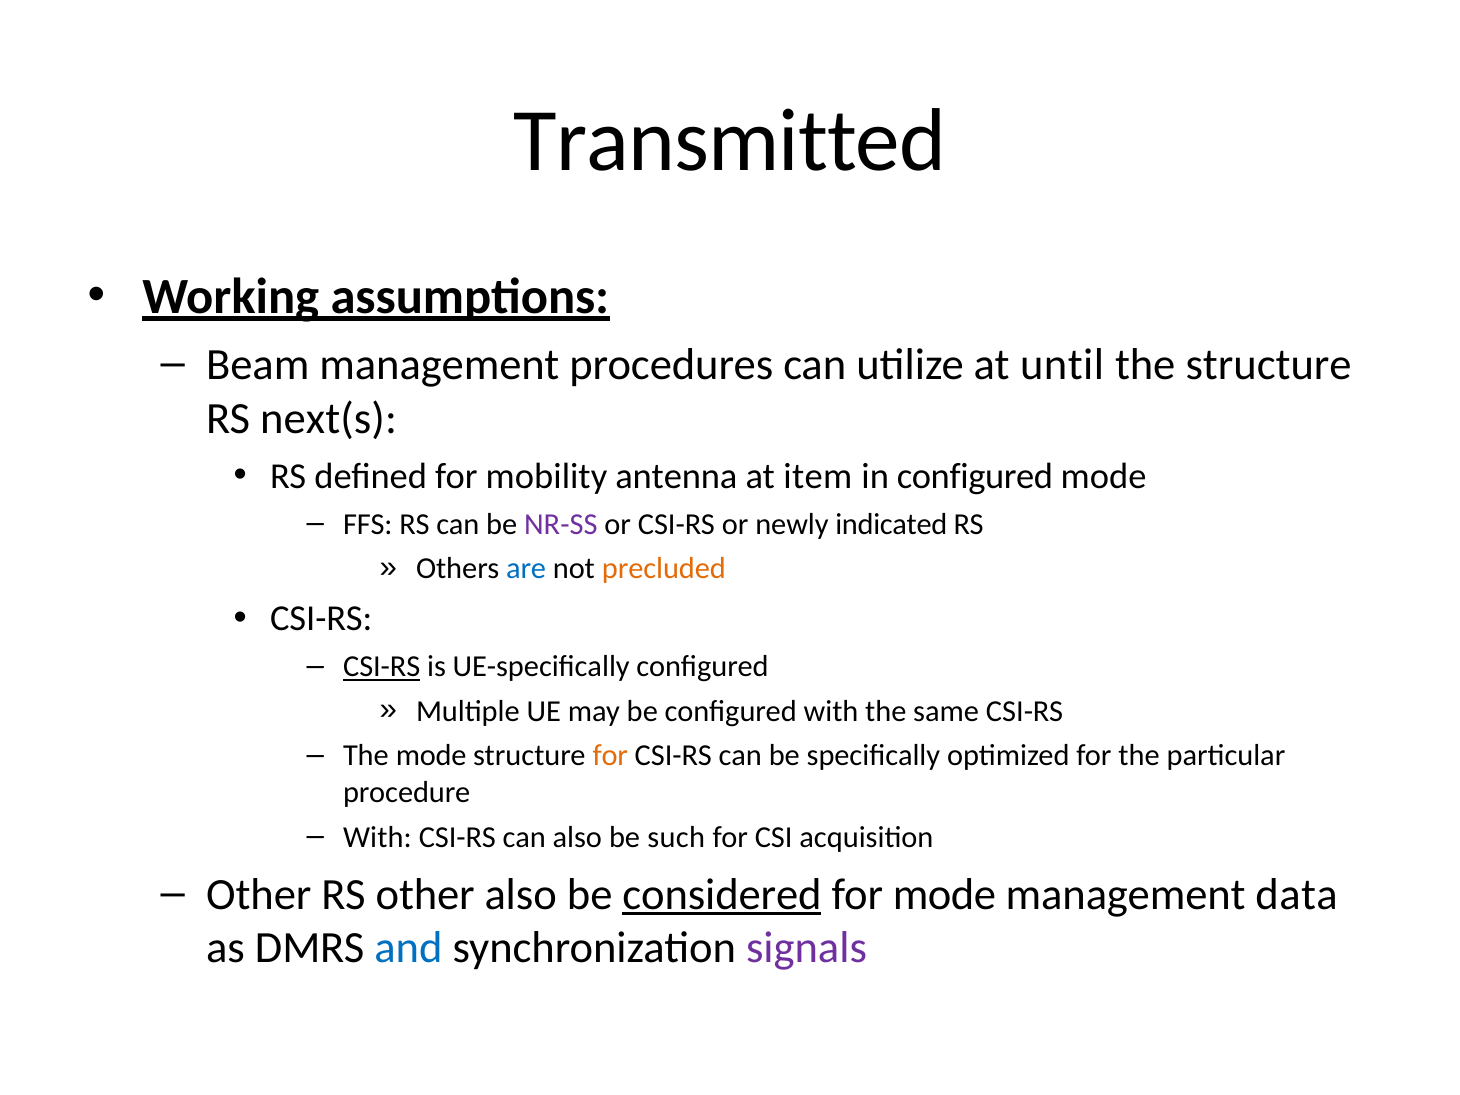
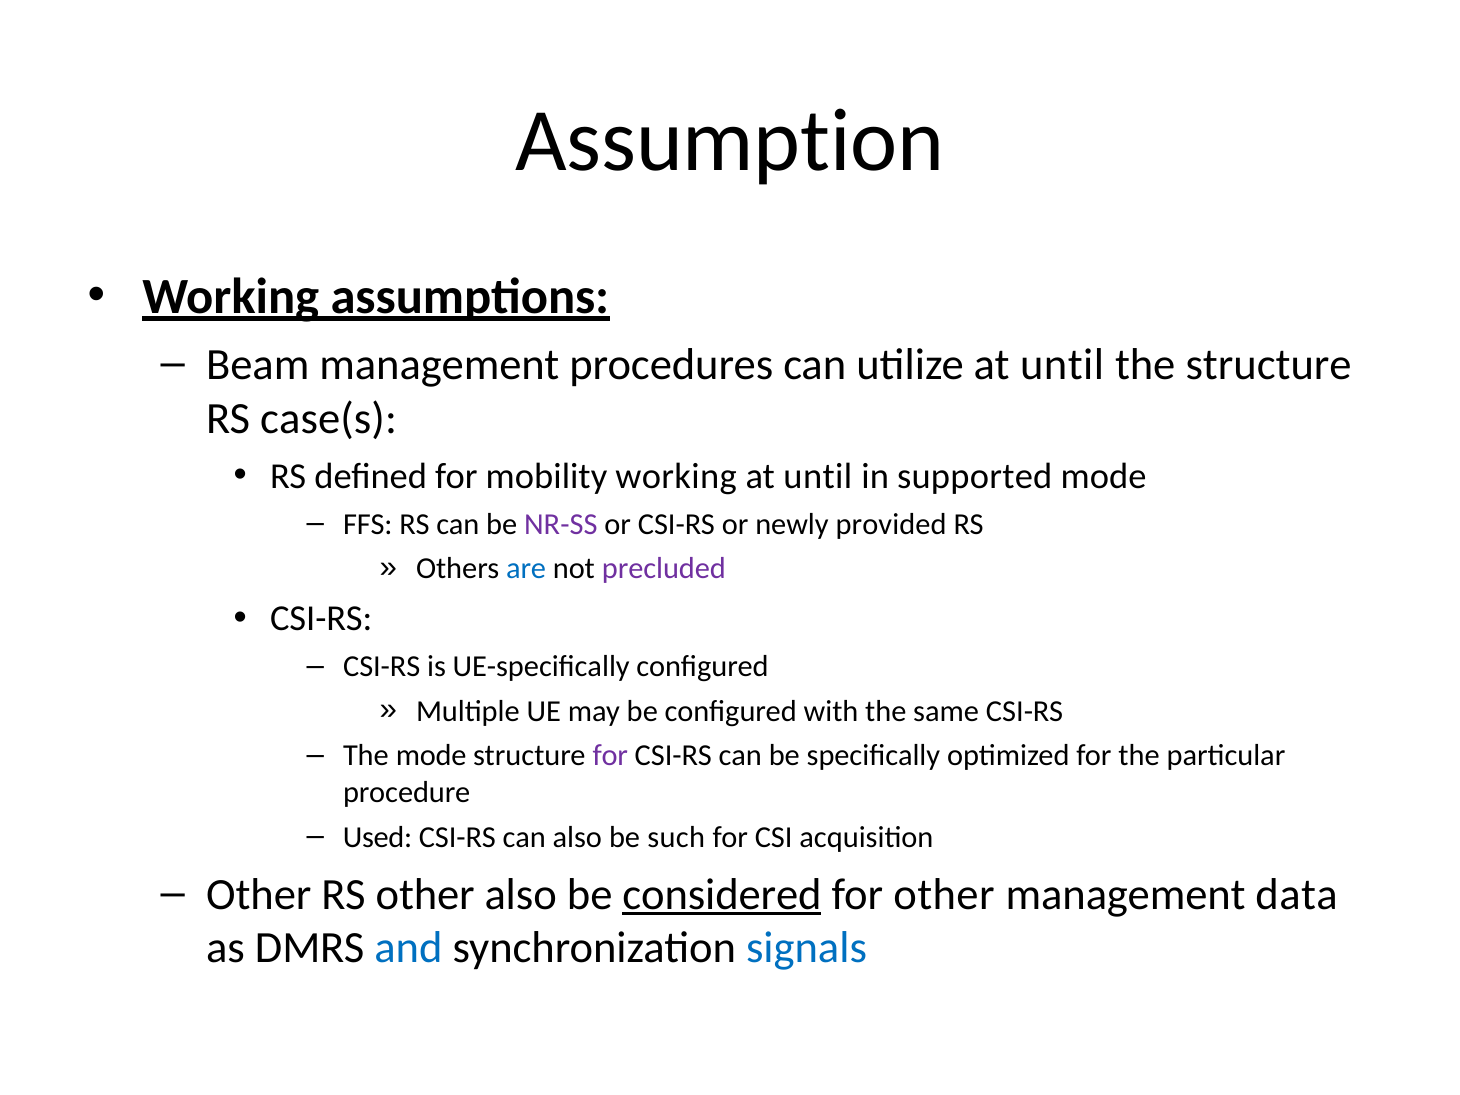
Transmitted: Transmitted -> Assumption
next(s: next(s -> case(s
mobility antenna: antenna -> working
item at (818, 476): item -> until
in configured: configured -> supported
indicated: indicated -> provided
precluded colour: orange -> purple
CSI-RS at (382, 667) underline: present -> none
for at (610, 756) colour: orange -> purple
With at (377, 837): With -> Used
for mode: mode -> other
signals colour: purple -> blue
